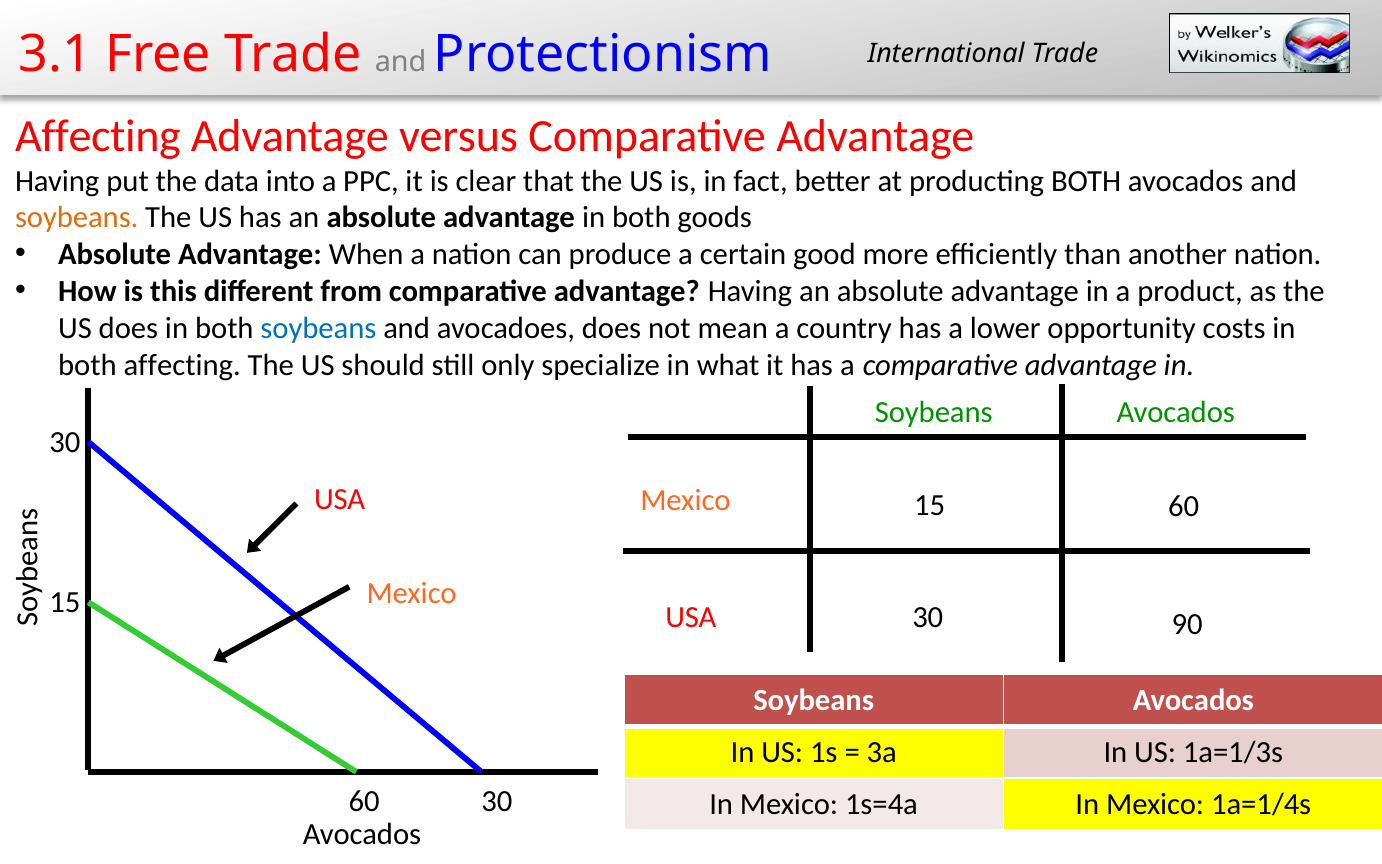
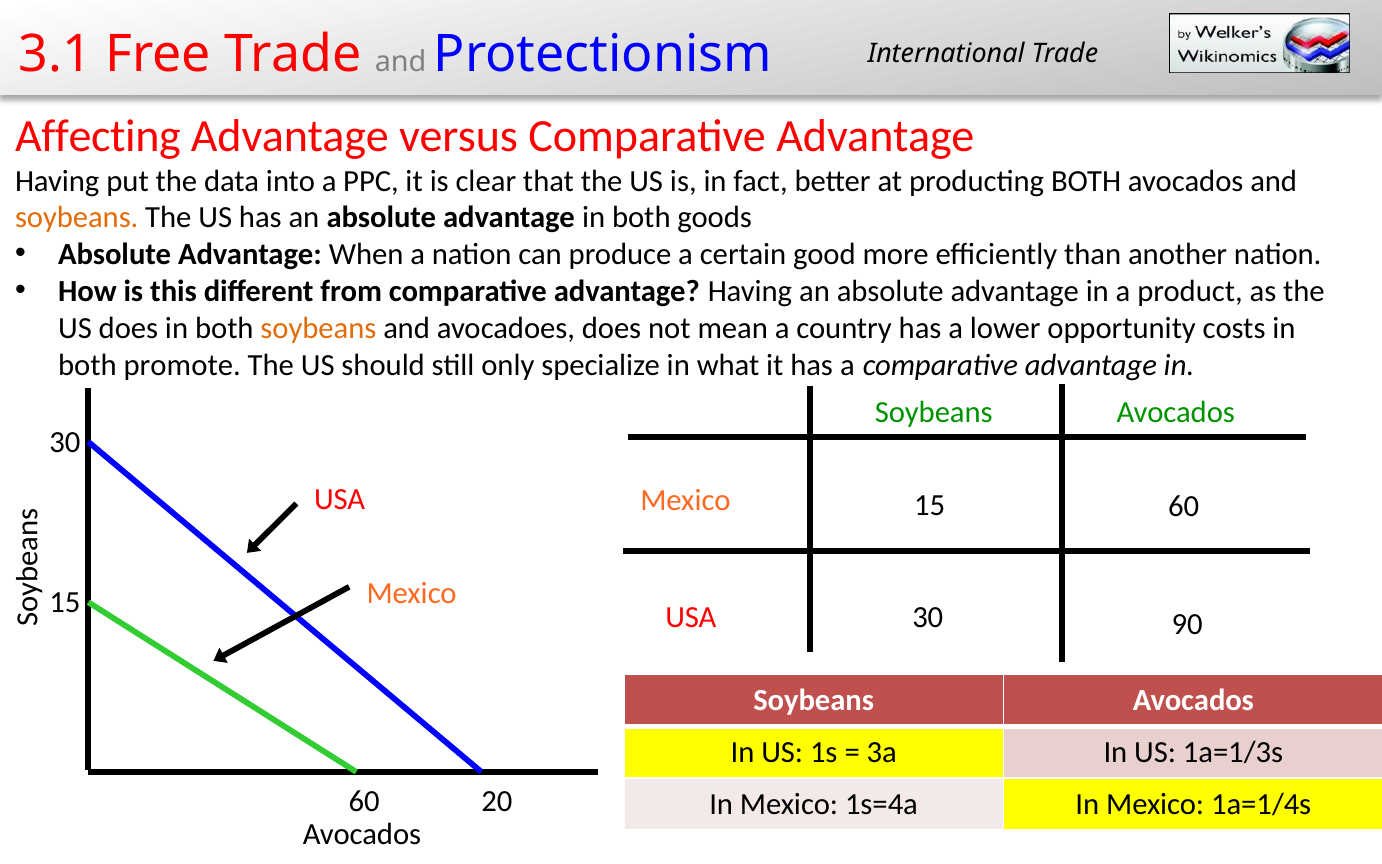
soybeans at (318, 328) colour: blue -> orange
both affecting: affecting -> promote
60 30: 30 -> 20
